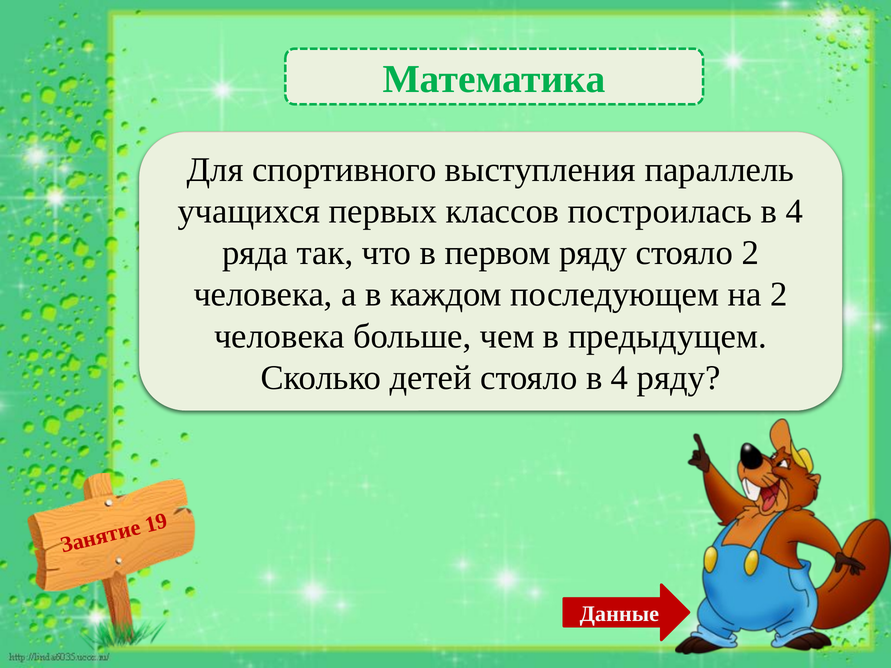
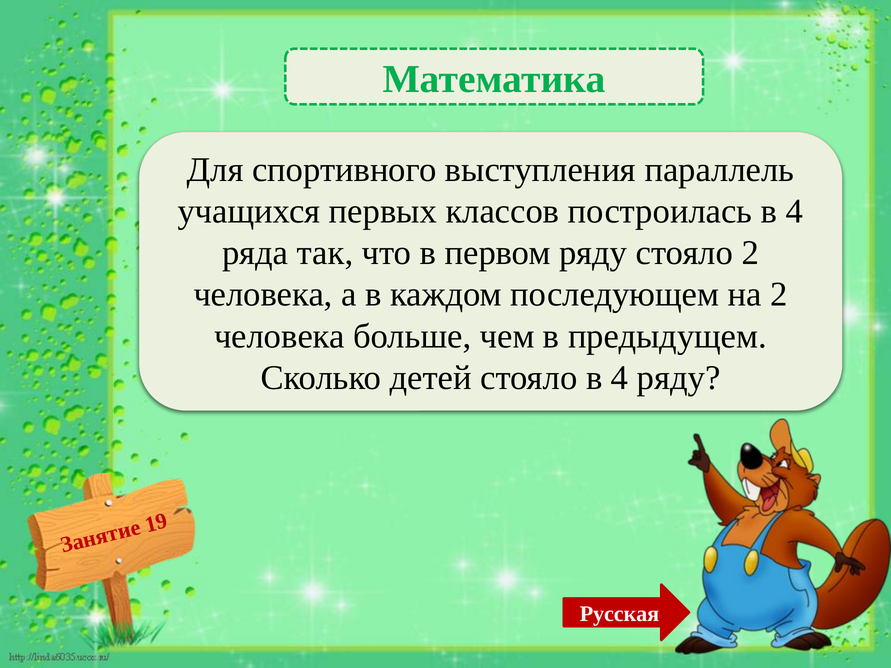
Данные: Данные -> Русская
